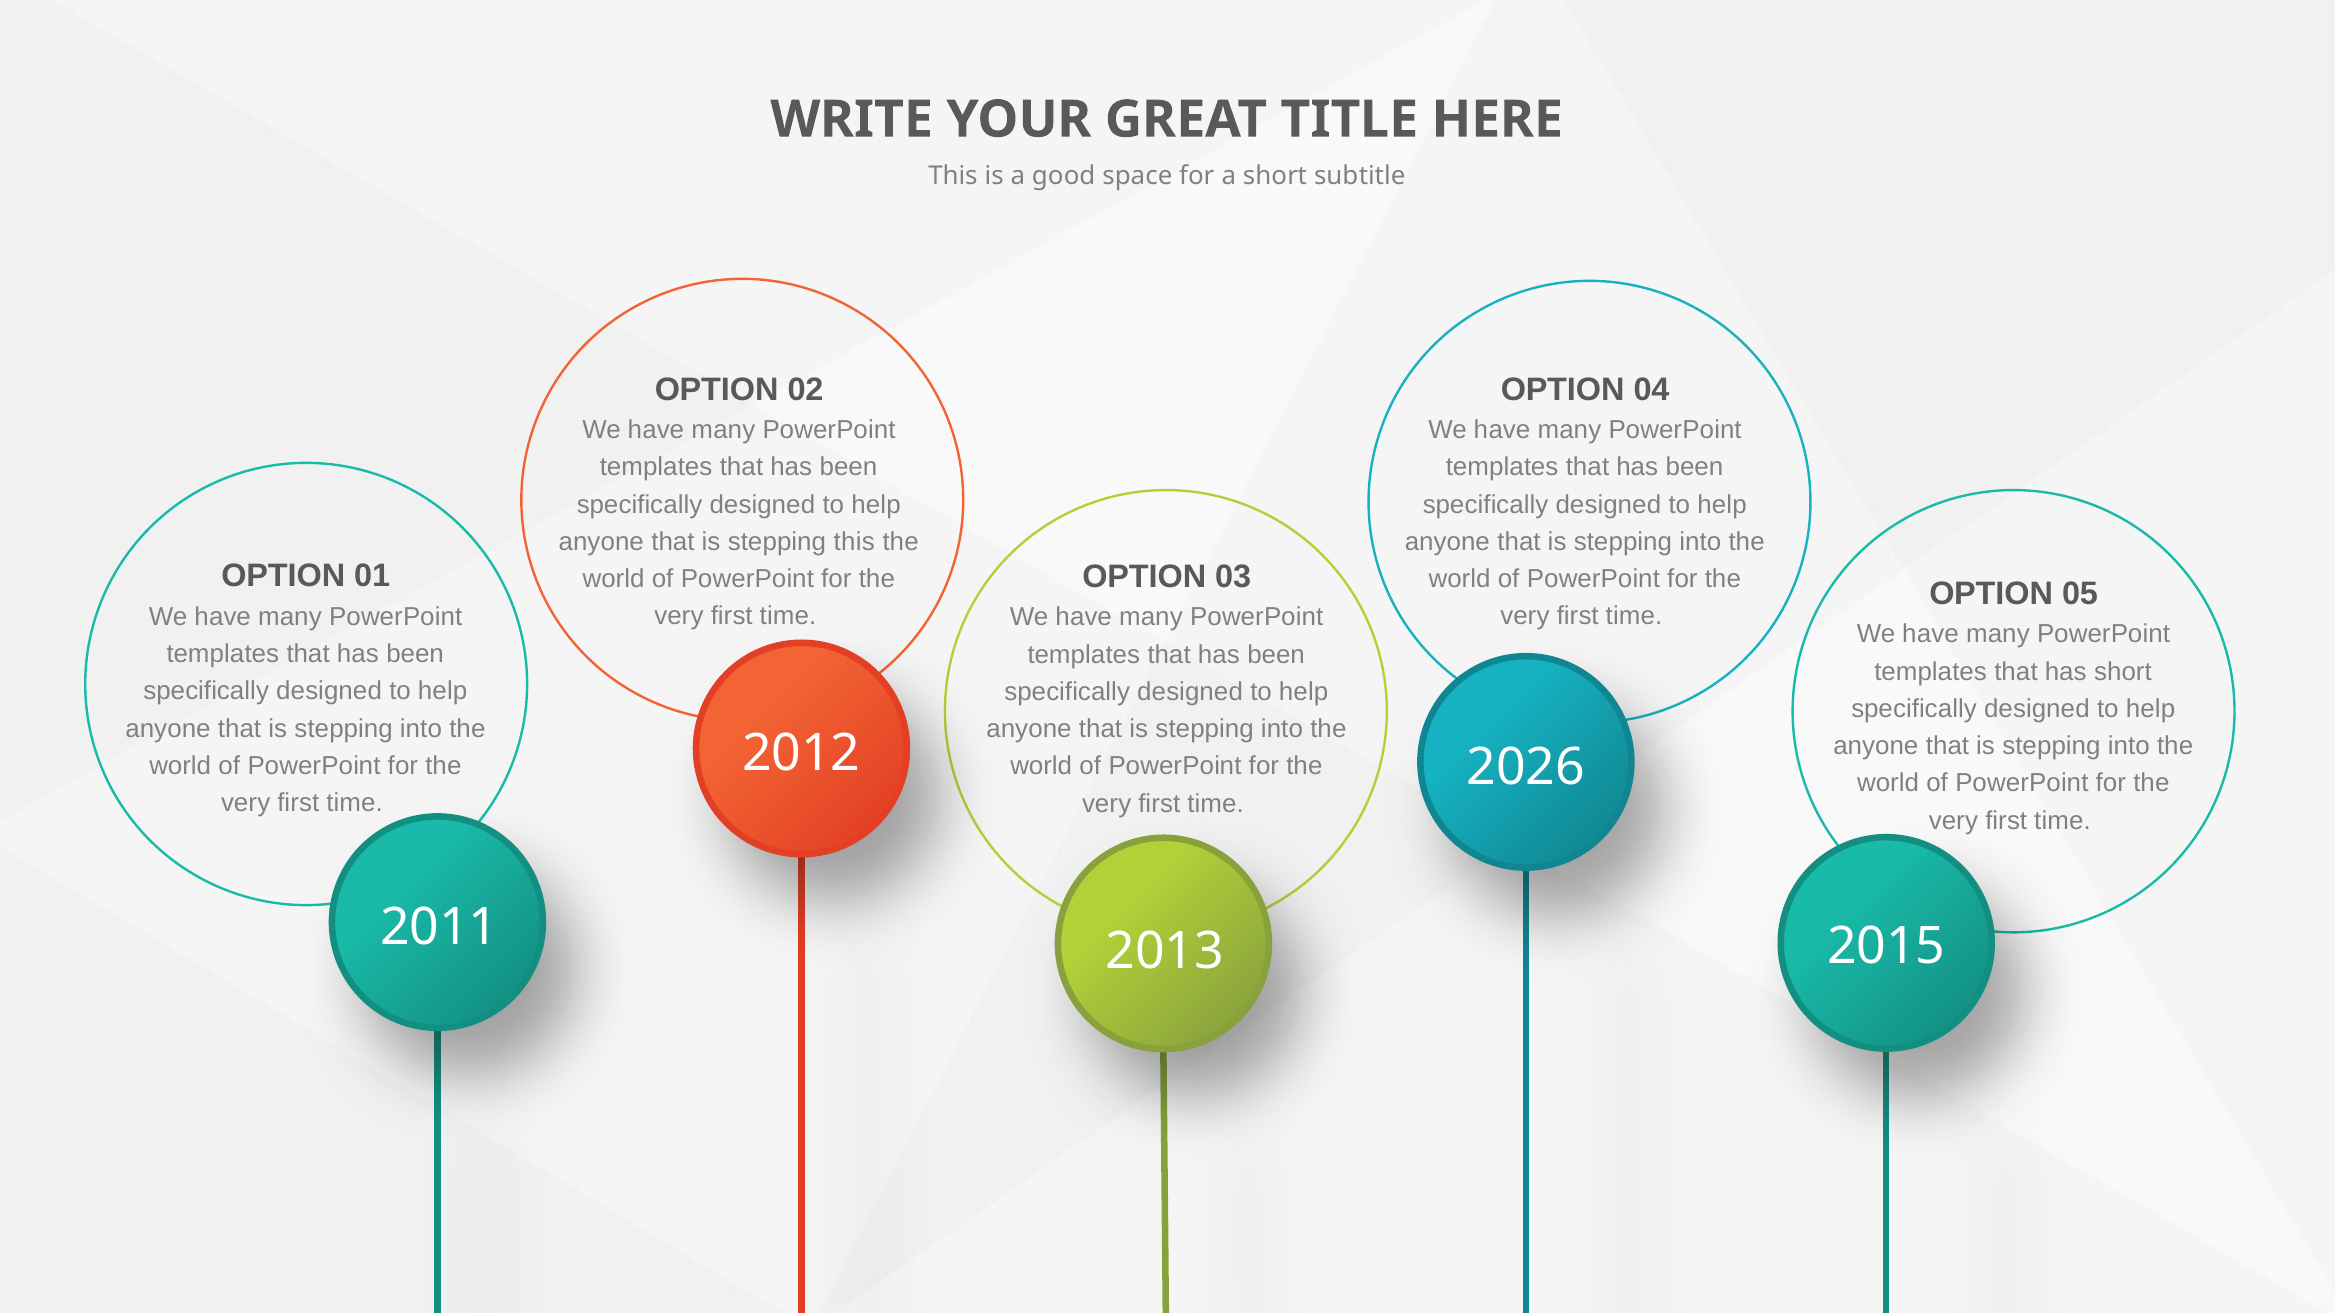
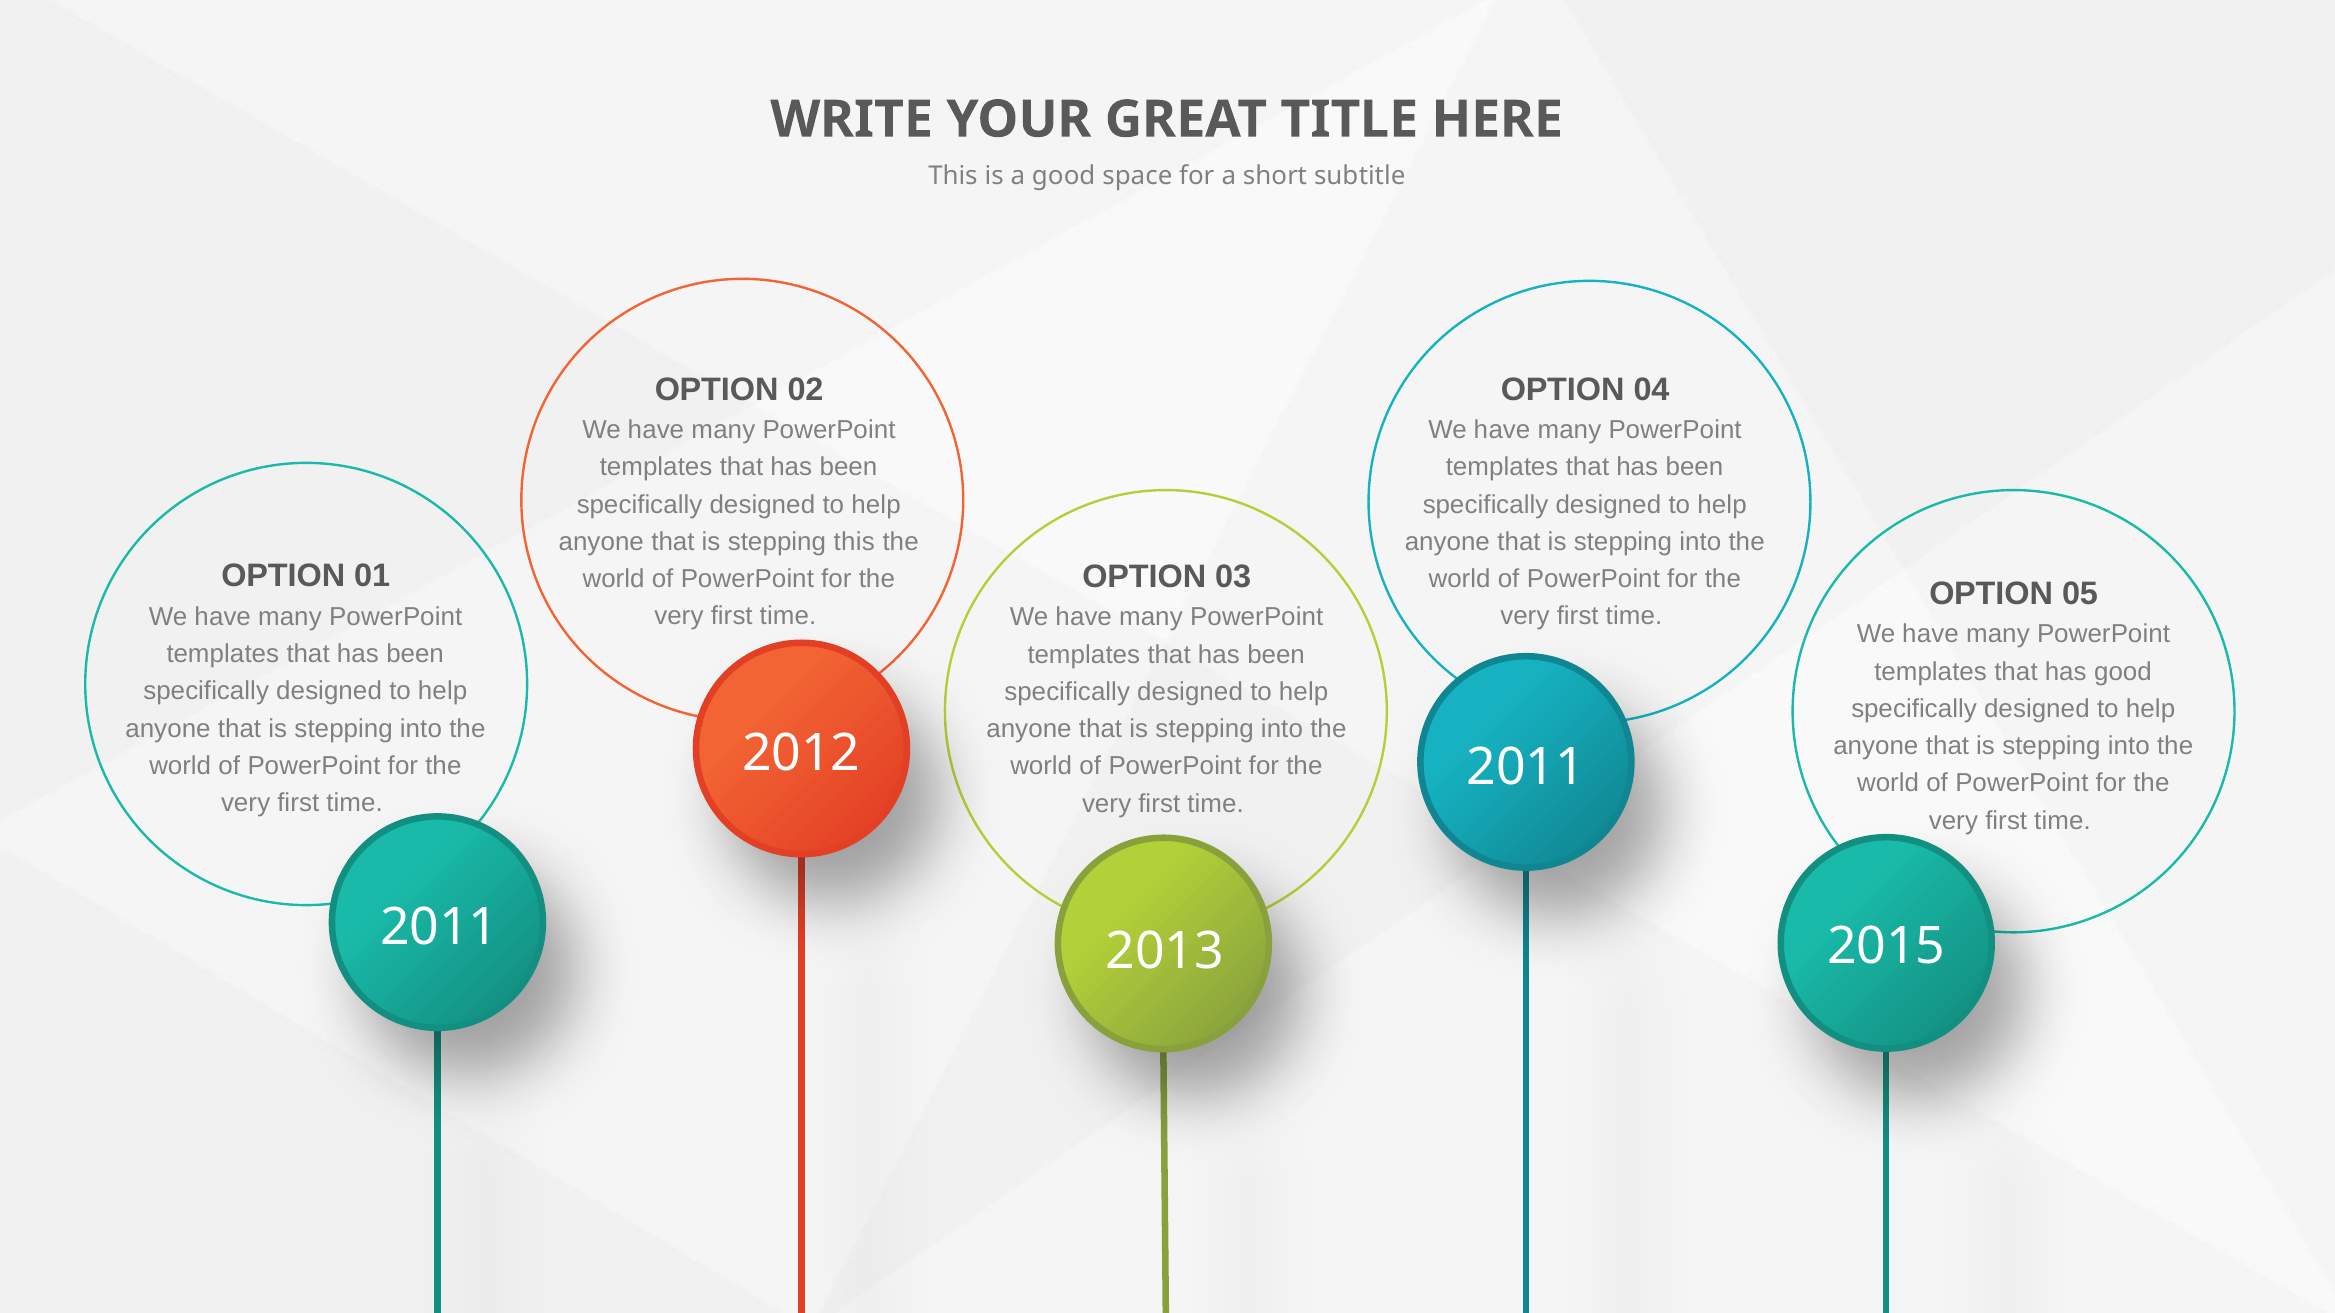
has short: short -> good
2026 at (1526, 767): 2026 -> 2011
